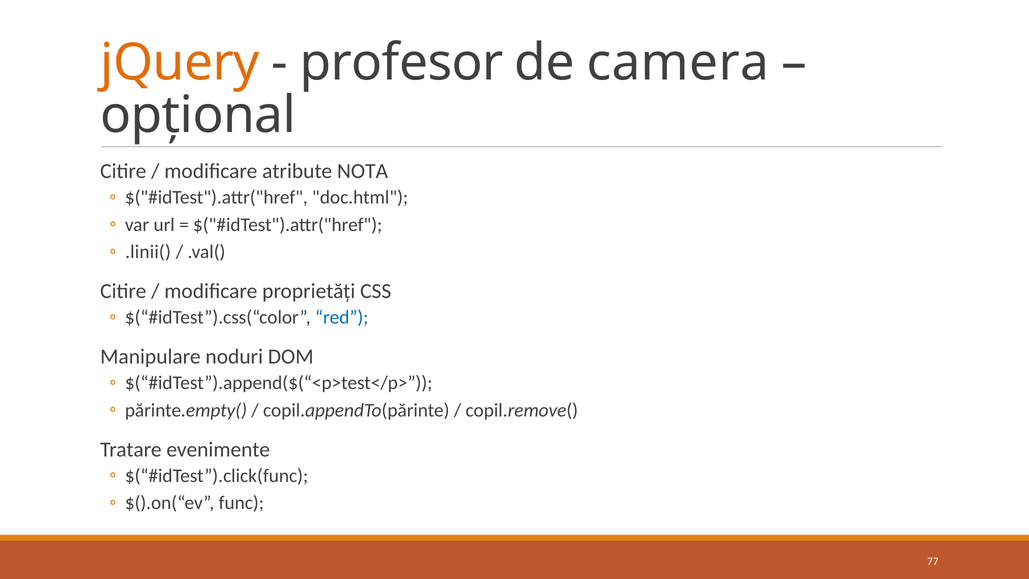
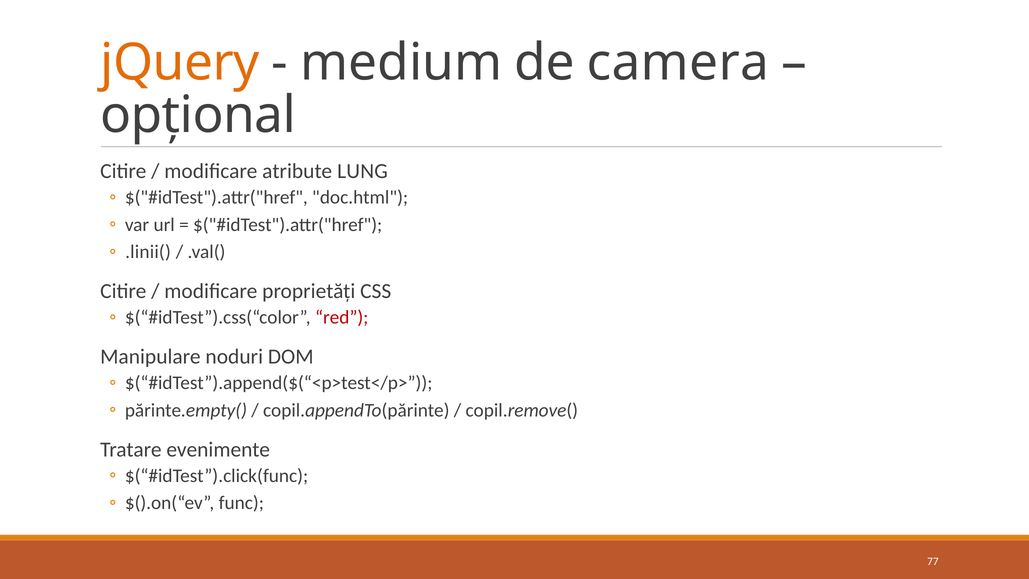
profesor: profesor -> medium
NOTA: NOTA -> LUNG
red colour: blue -> red
